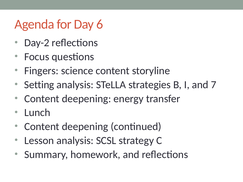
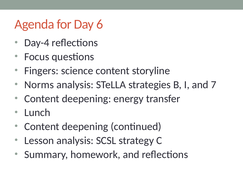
Day-2: Day-2 -> Day-4
Setting: Setting -> Norms
